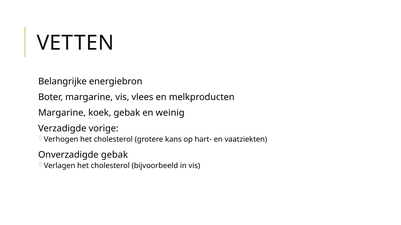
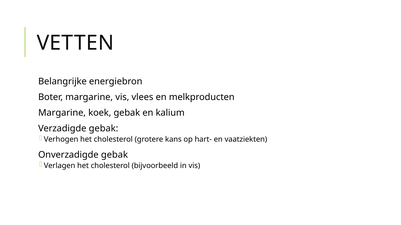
weinig: weinig -> kalium
Verzadigde vorige: vorige -> gebak
